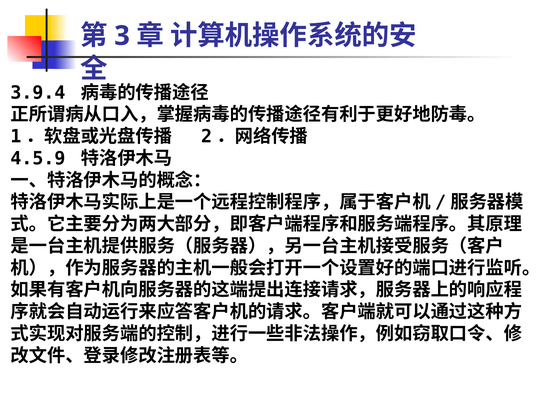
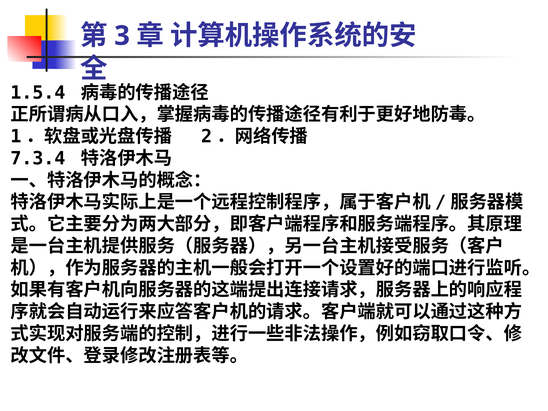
3.9.4: 3.9.4 -> 1.5.4
4.5.9: 4.5.9 -> 7.3.4
